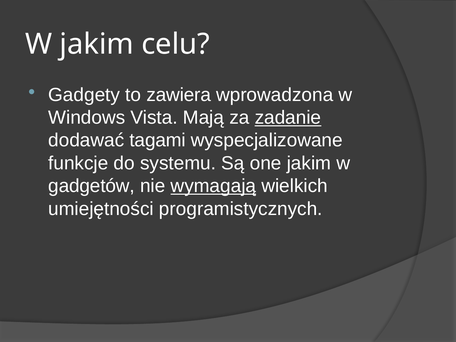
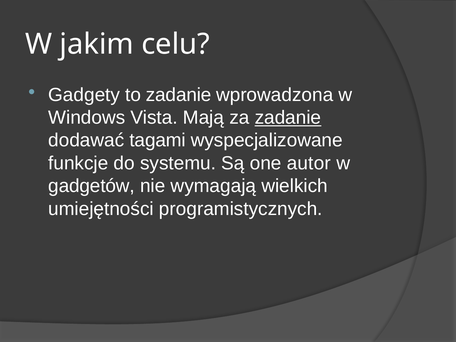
to zawiera: zawiera -> zadanie
one jakim: jakim -> autor
wymagają underline: present -> none
